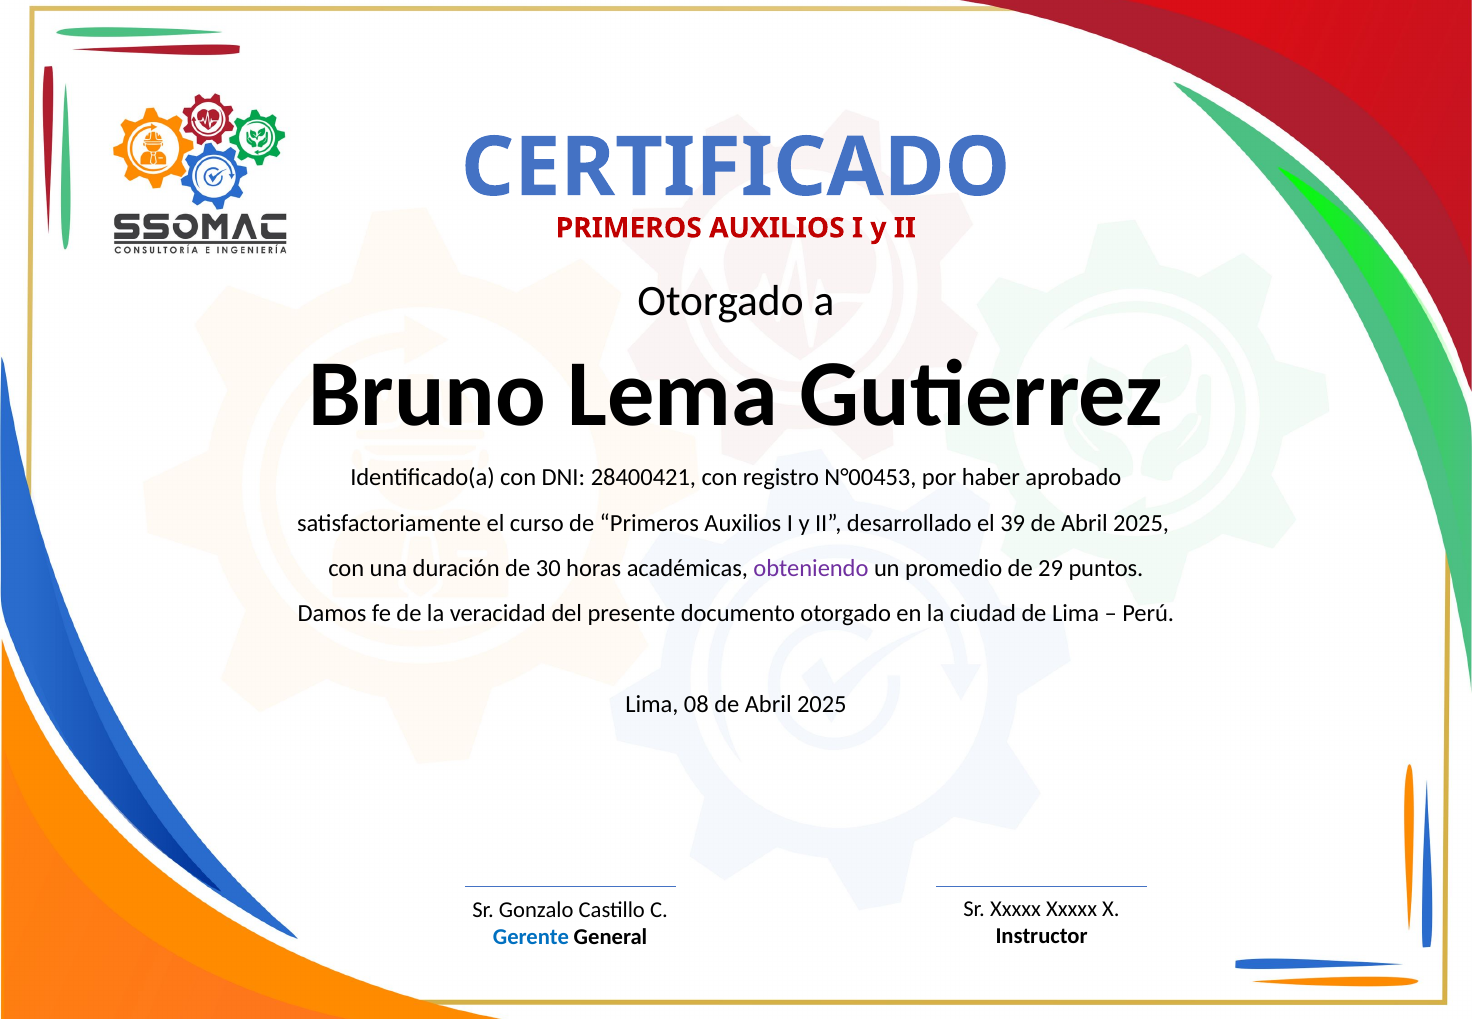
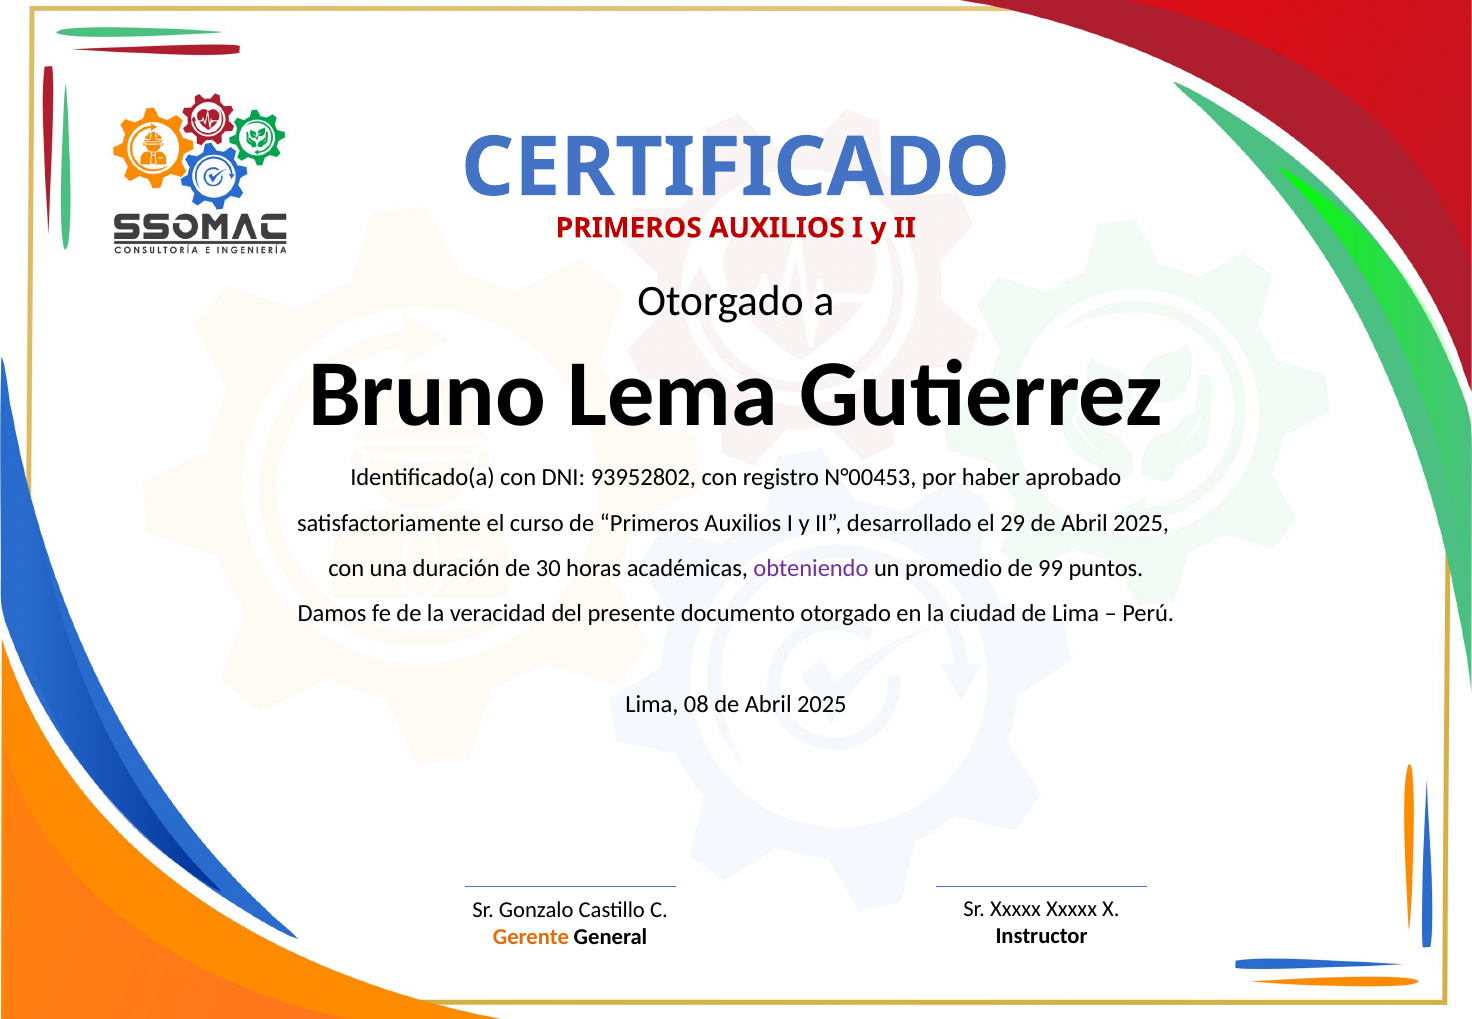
28400421: 28400421 -> 93952802
39: 39 -> 29
29: 29 -> 99
Gerente colour: blue -> orange
